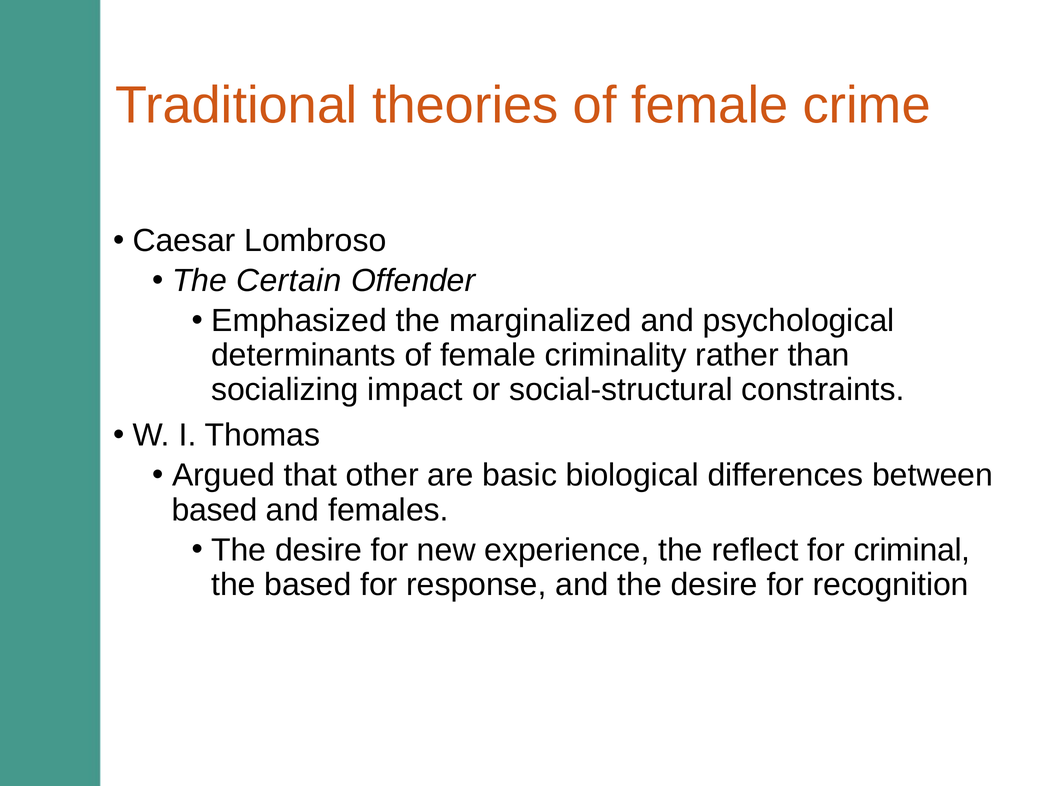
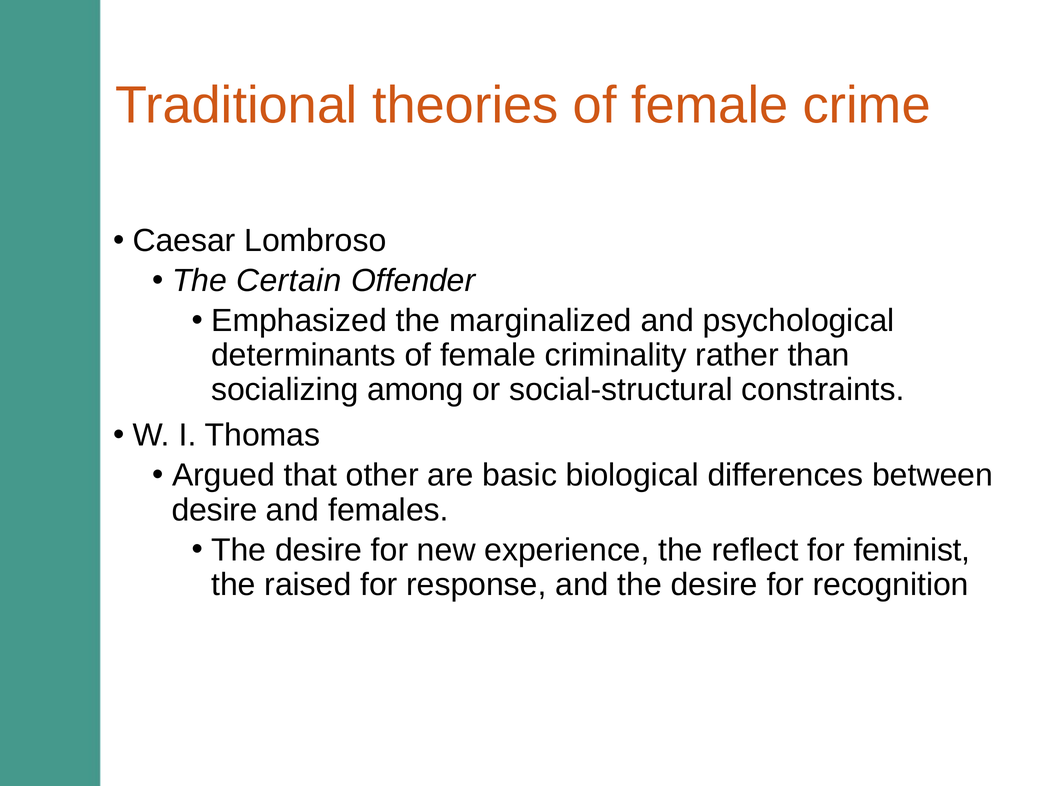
impact: impact -> among
based at (215, 510): based -> desire
criminal: criminal -> feminist
the based: based -> raised
